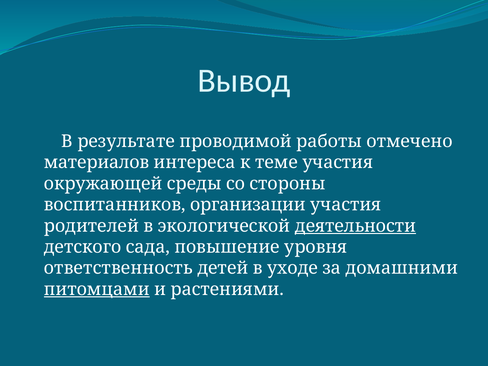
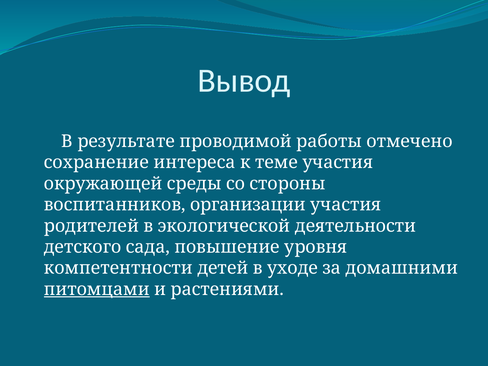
материалов: материалов -> сохранение
деятельности underline: present -> none
ответственность: ответственность -> компетентности
